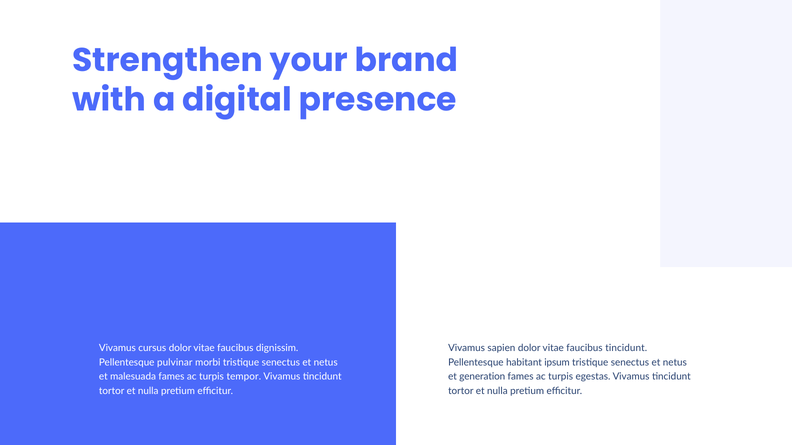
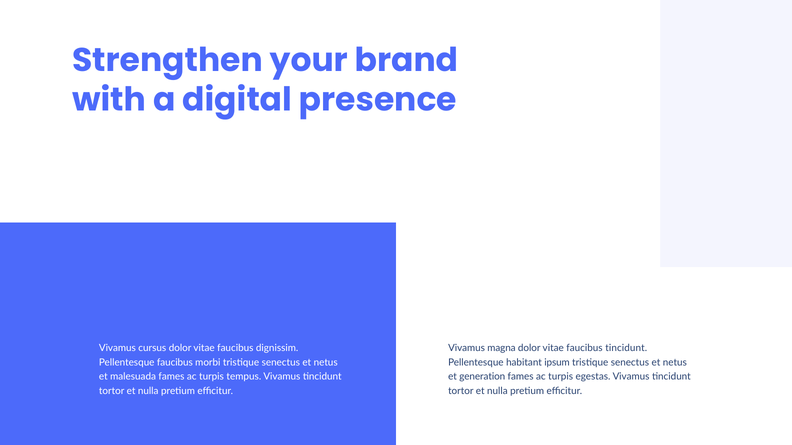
sapien: sapien -> magna
Pellentesque pulvinar: pulvinar -> faucibus
tempor: tempor -> tempus
